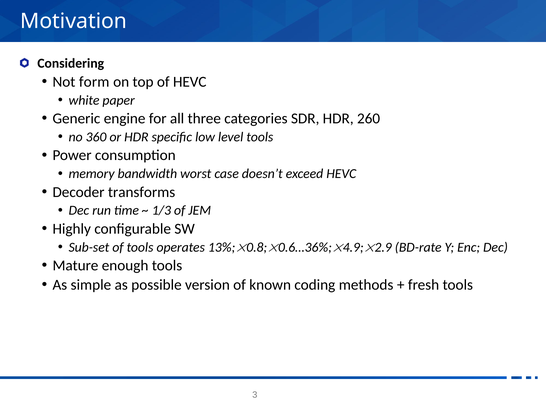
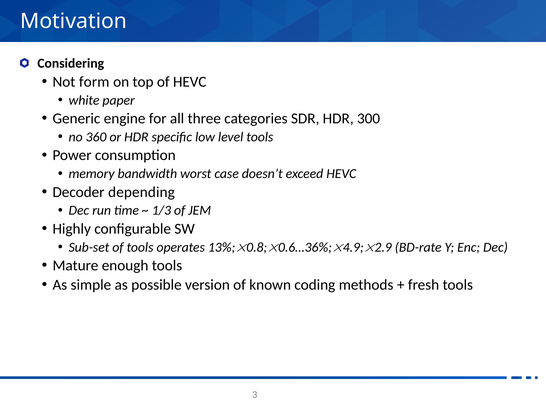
260: 260 -> 300
transforms: transforms -> depending
